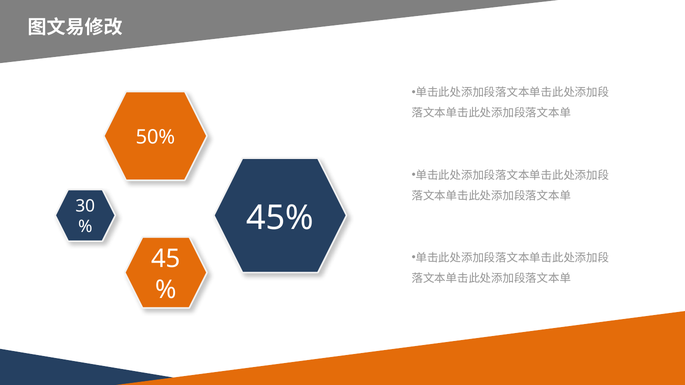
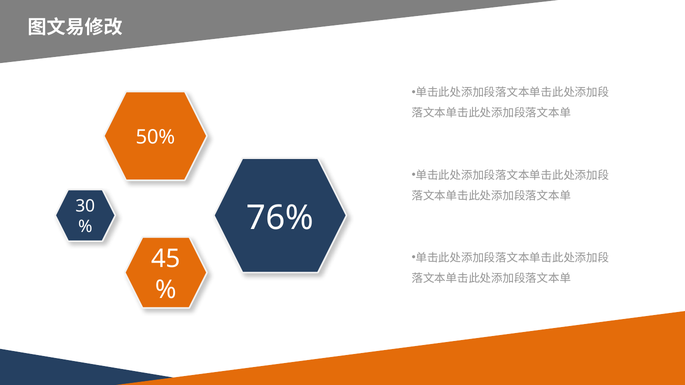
45%: 45% -> 76%
